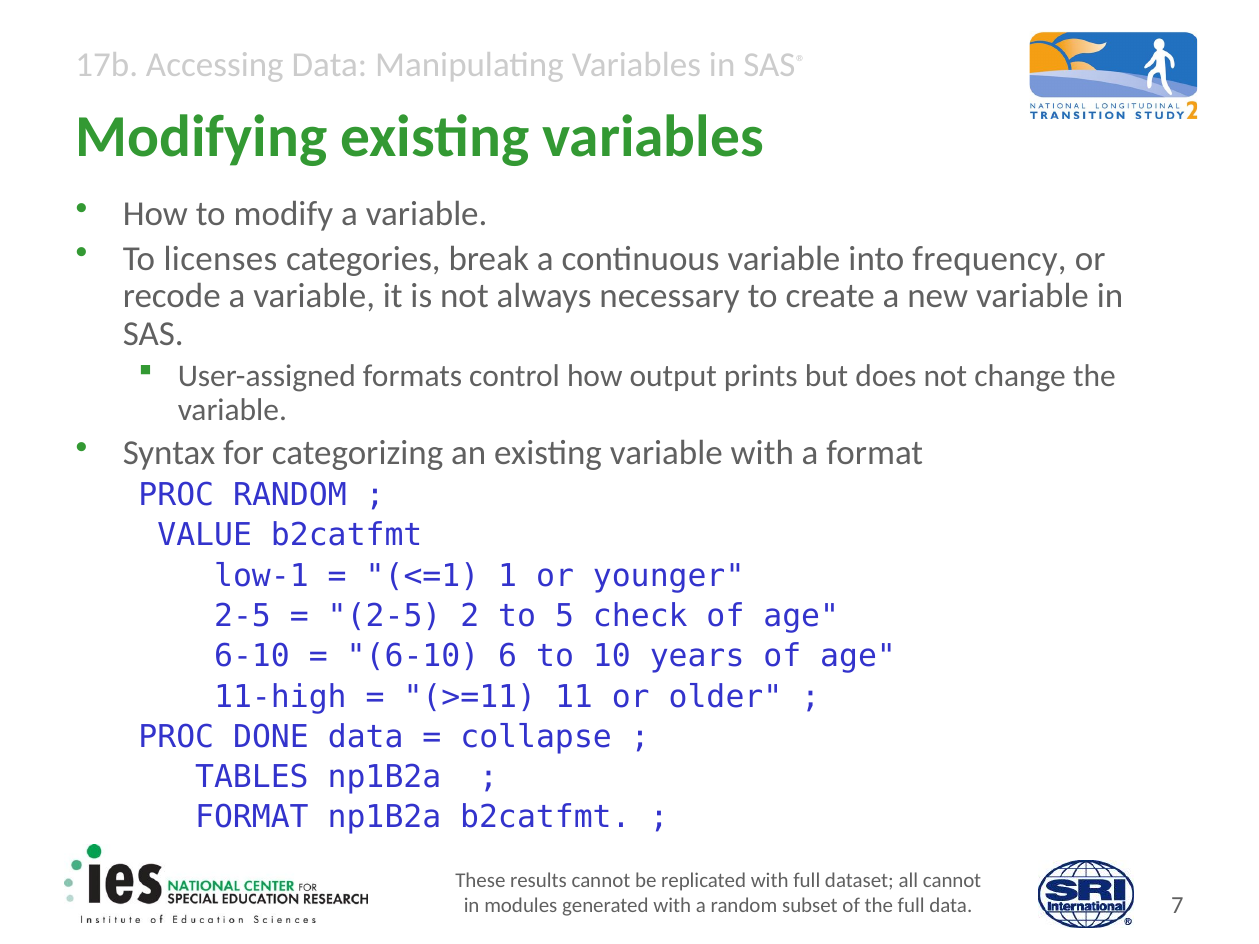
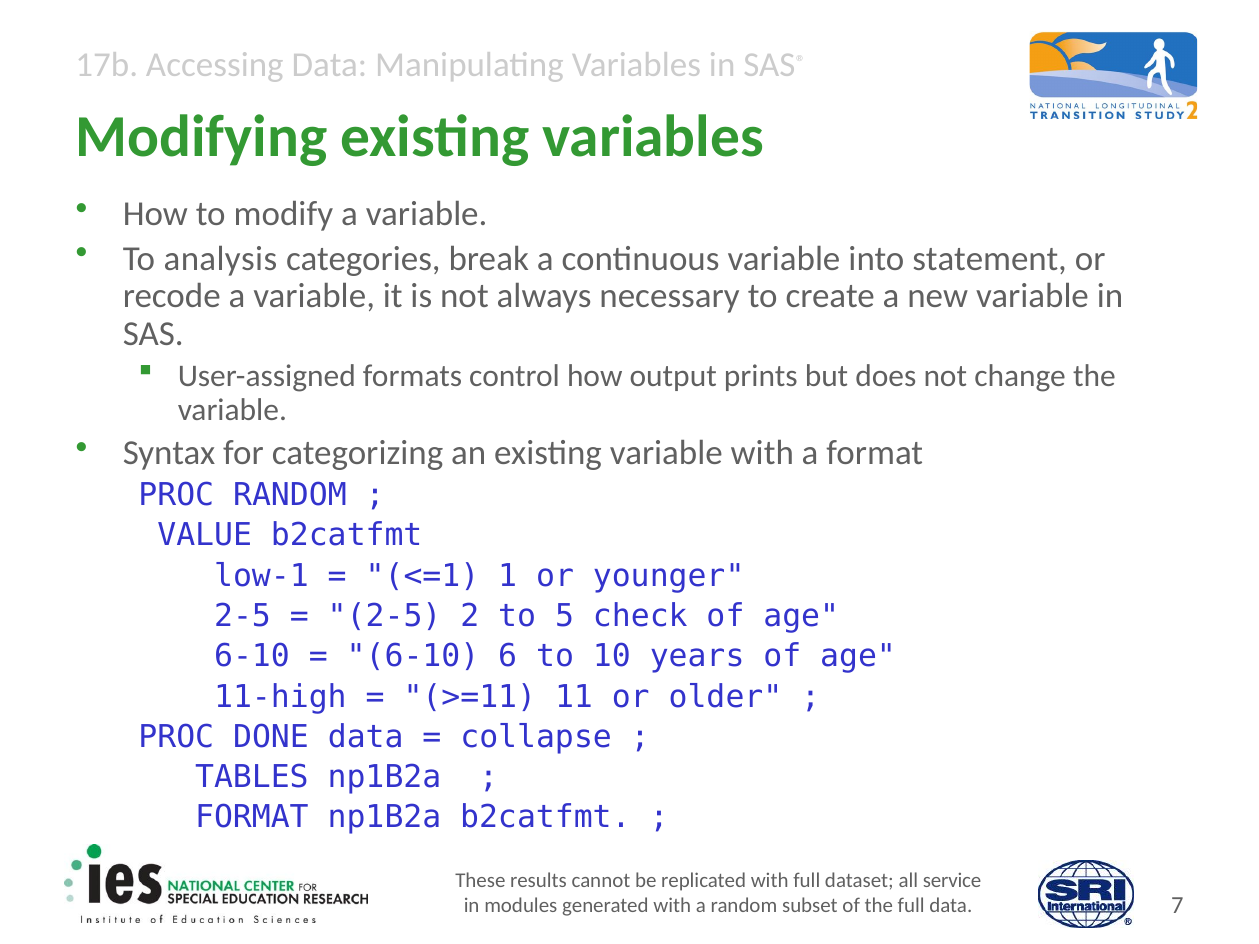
licenses: licenses -> analysis
frequency: frequency -> statement
all cannot: cannot -> service
